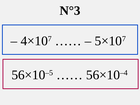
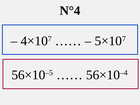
N°3: N°3 -> N°4
